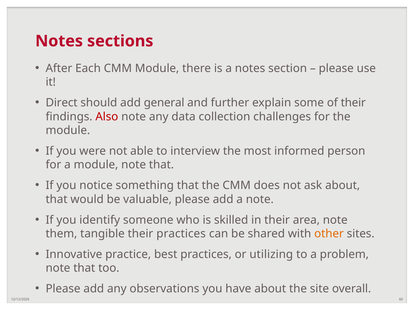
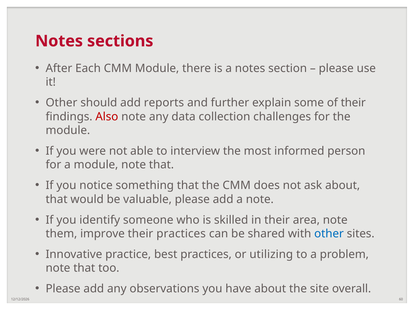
Direct at (62, 103): Direct -> Other
general: general -> reports
tangible: tangible -> improve
other at (329, 234) colour: orange -> blue
